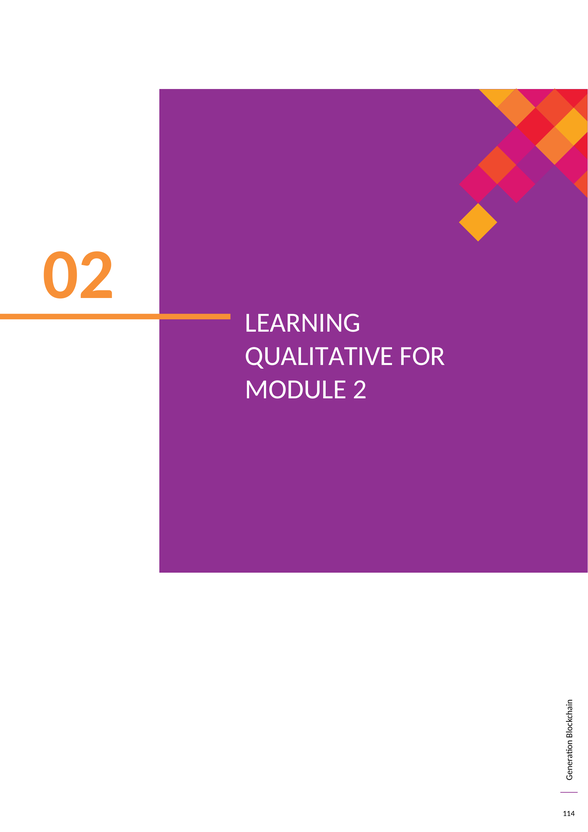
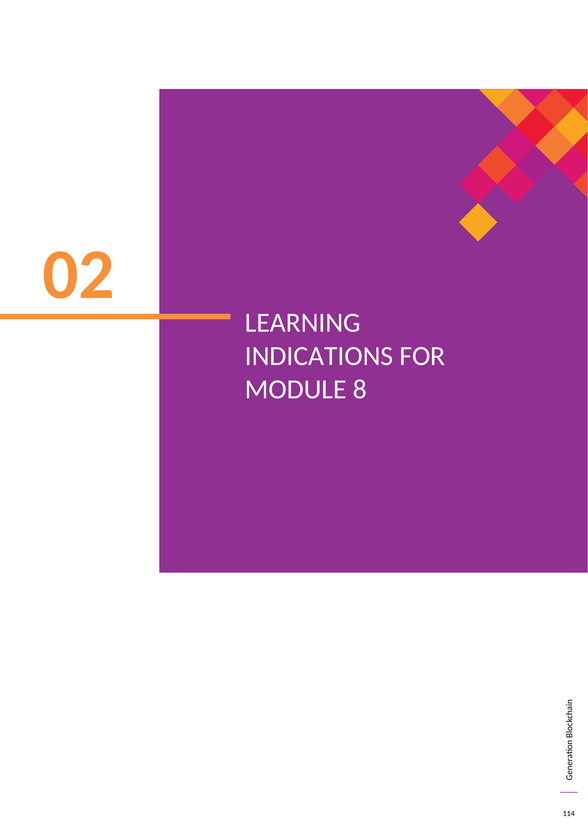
QUALITATIVE: QUALITATIVE -> INDICATIONS
2: 2 -> 8
